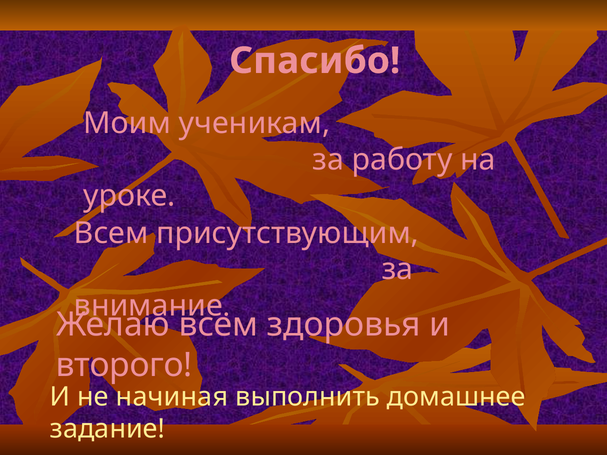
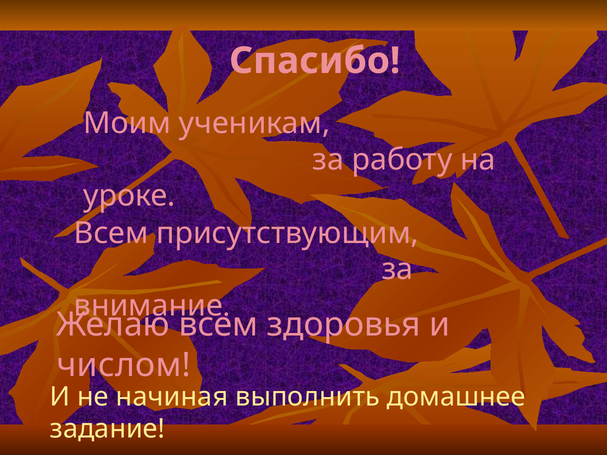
второго: второго -> числом
